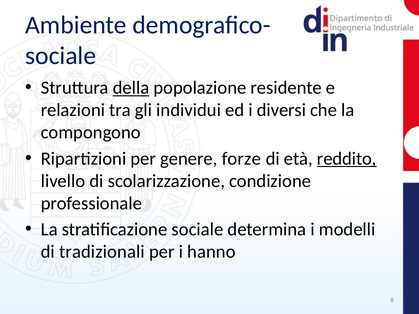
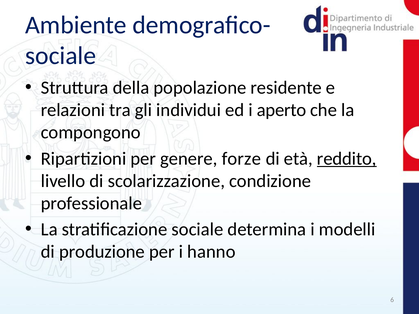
della underline: present -> none
diversi: diversi -> aperto
tradizionali: tradizionali -> produzione
